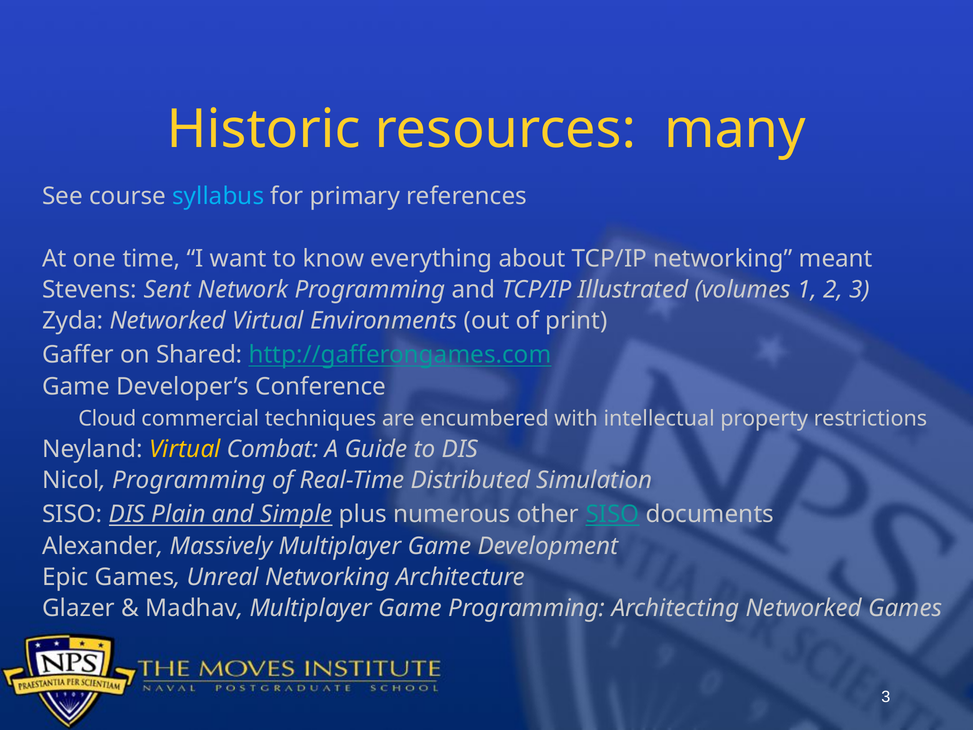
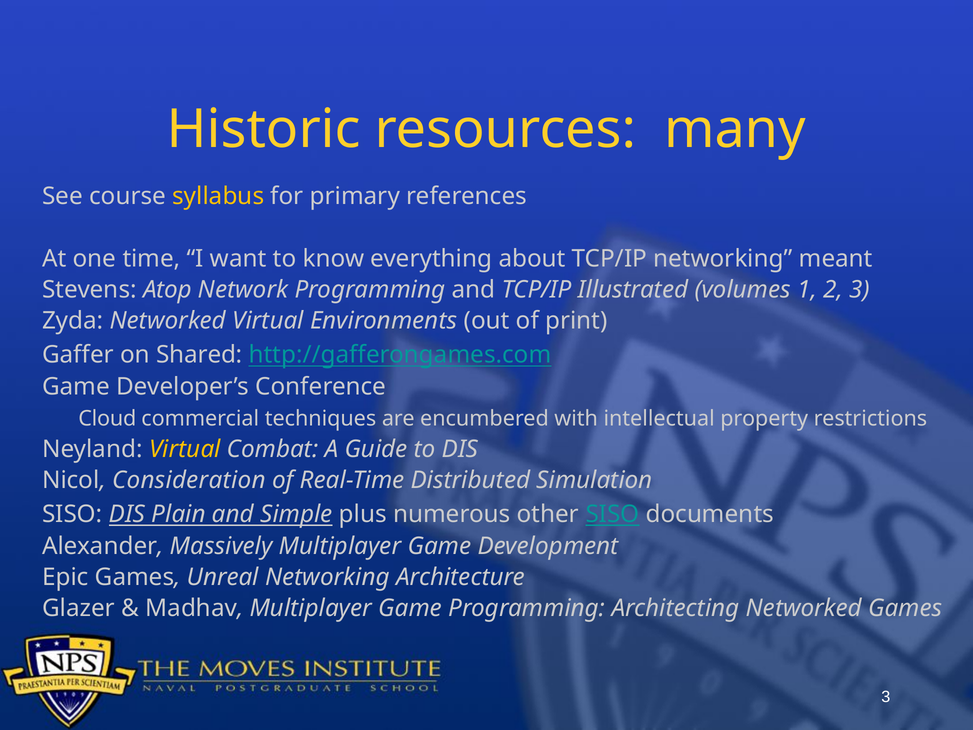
syllabus colour: light blue -> yellow
Sent: Sent -> Atop
Nicol Programming: Programming -> Consideration
